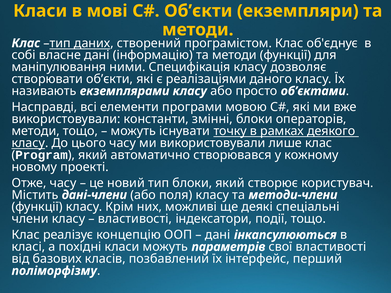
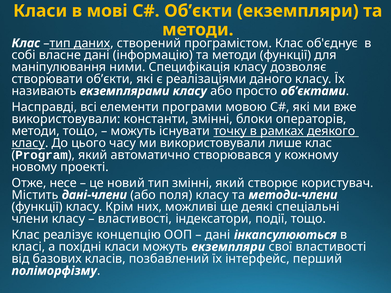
Отже часу: часу -> несе
тип блоки: блоки -> змінні
можуть параметрів: параметрів -> екземпляри
